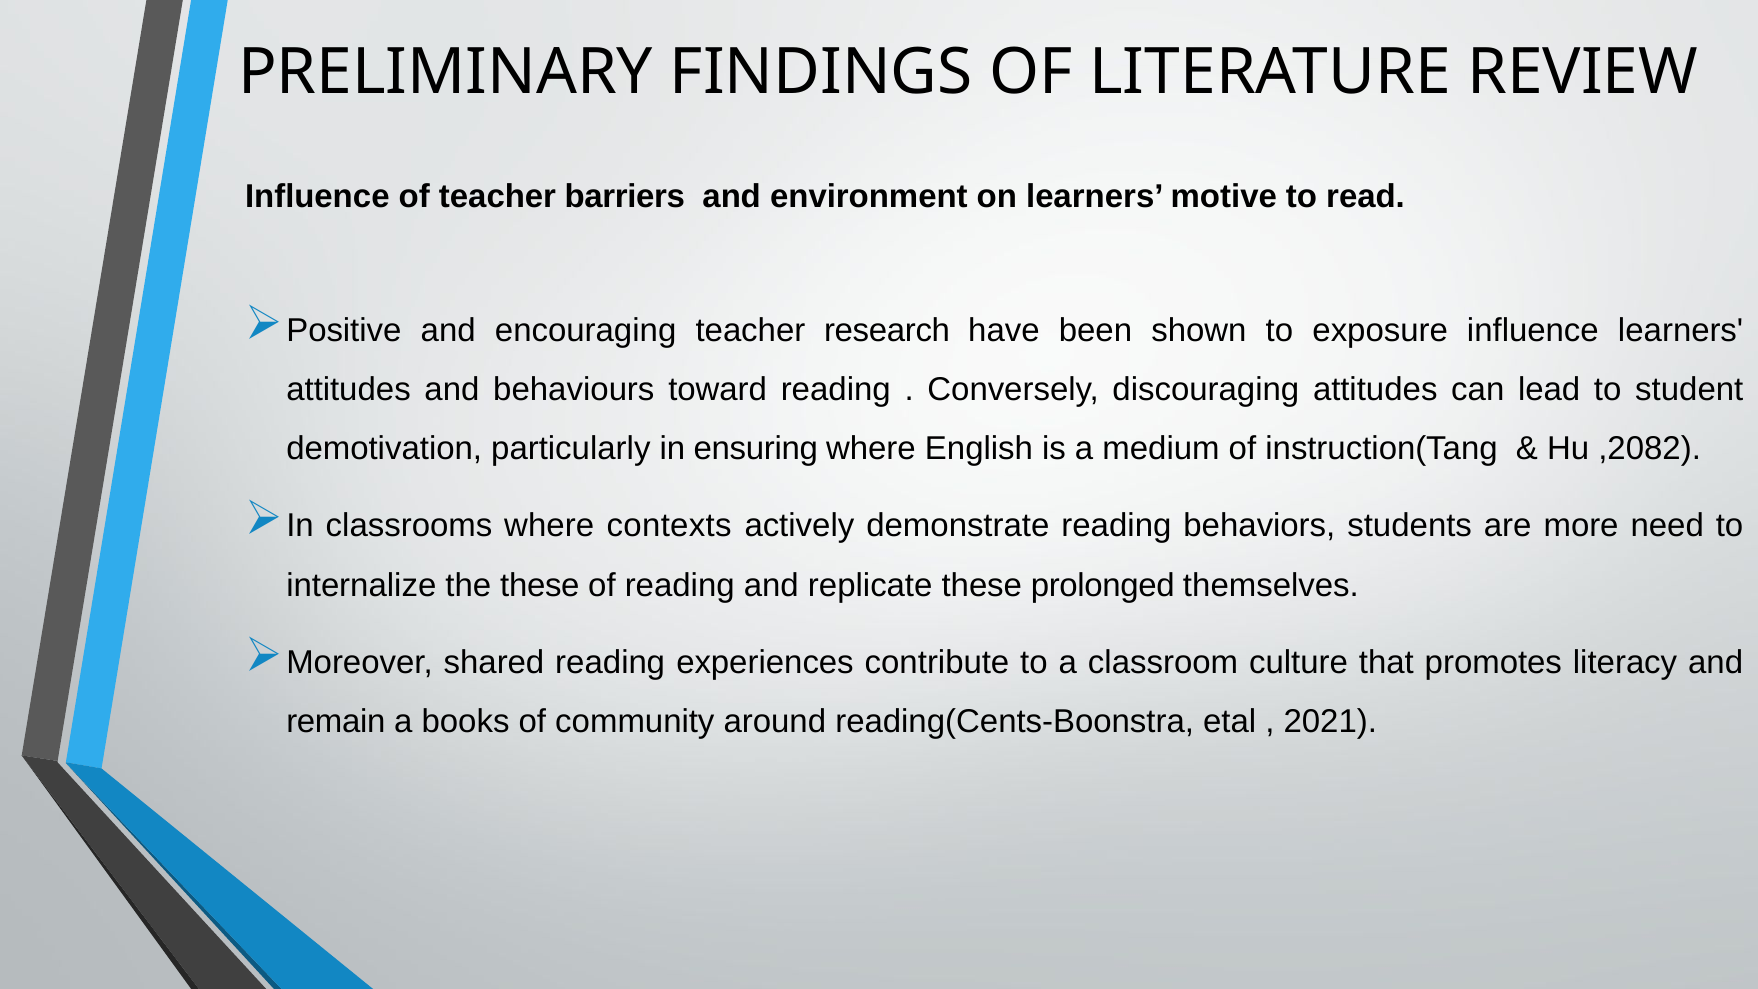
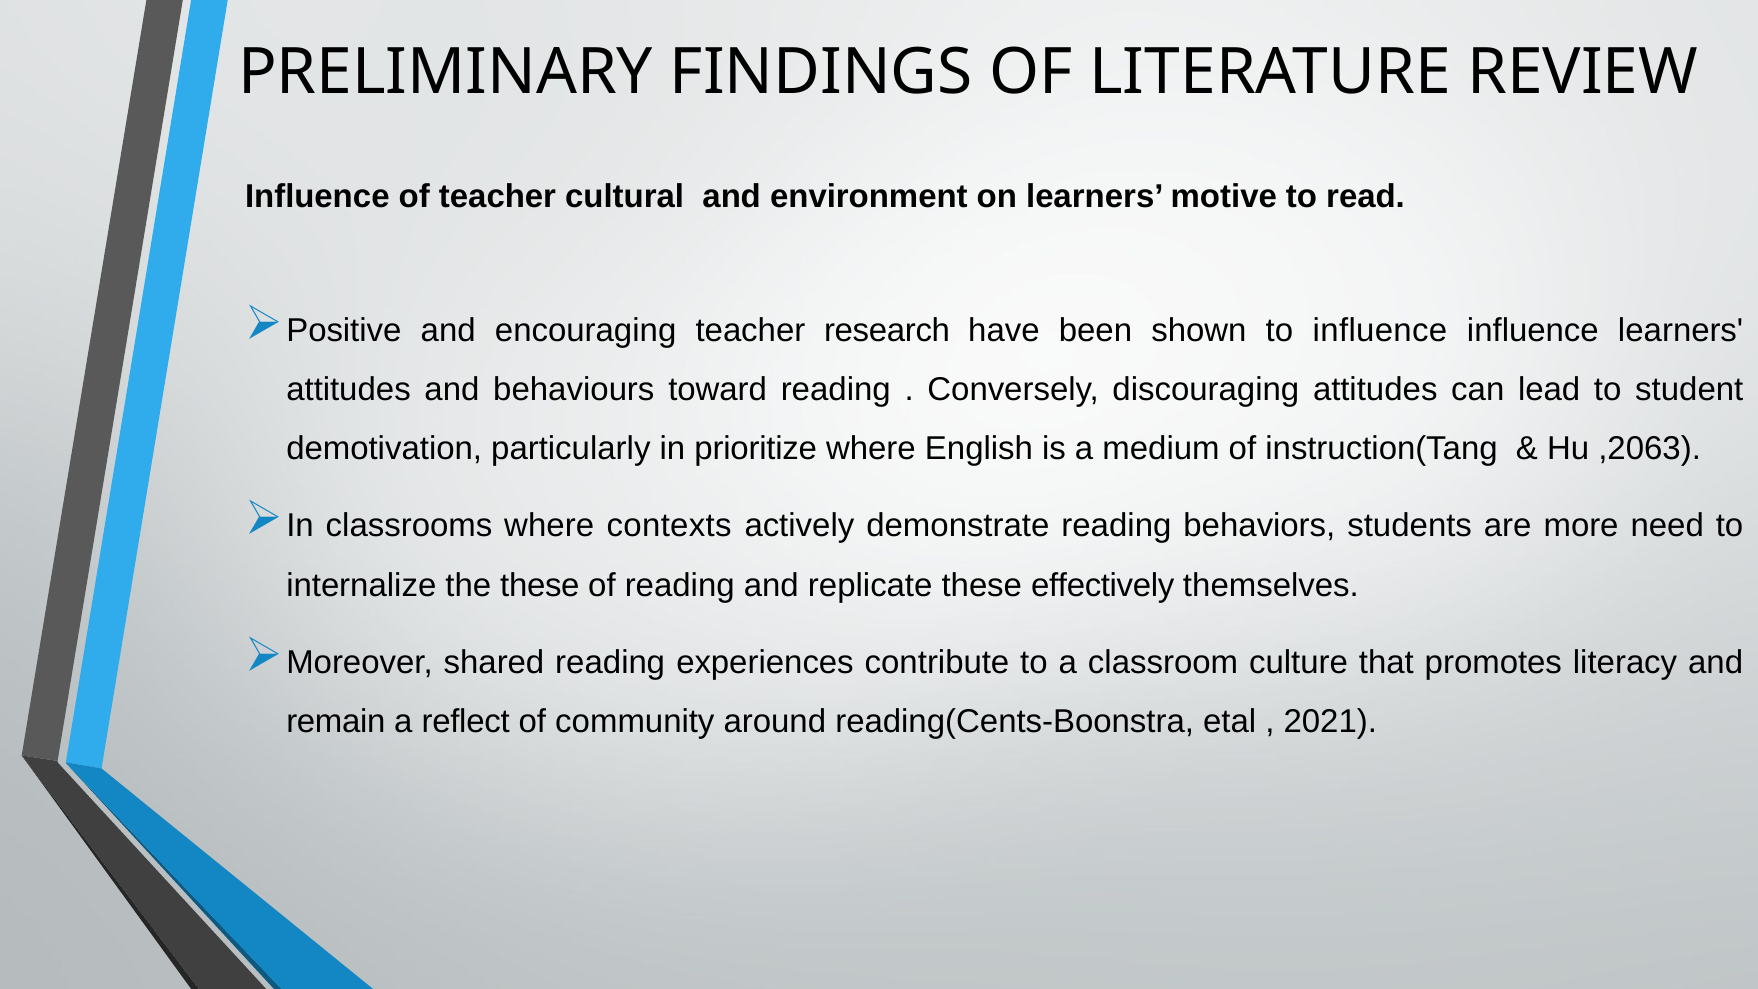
barriers: barriers -> cultural
to exposure: exposure -> influence
ensuring: ensuring -> prioritize
,2082: ,2082 -> ,2063
prolonged: prolonged -> effectively
books: books -> reflect
